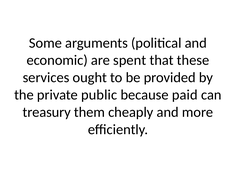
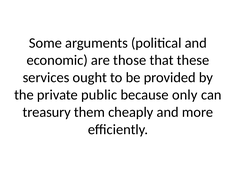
spent: spent -> those
paid: paid -> only
